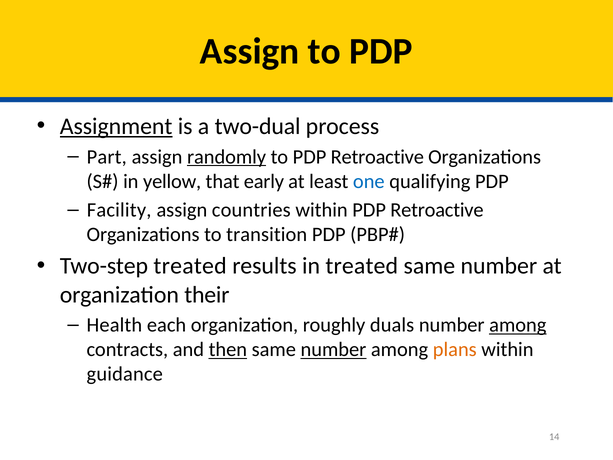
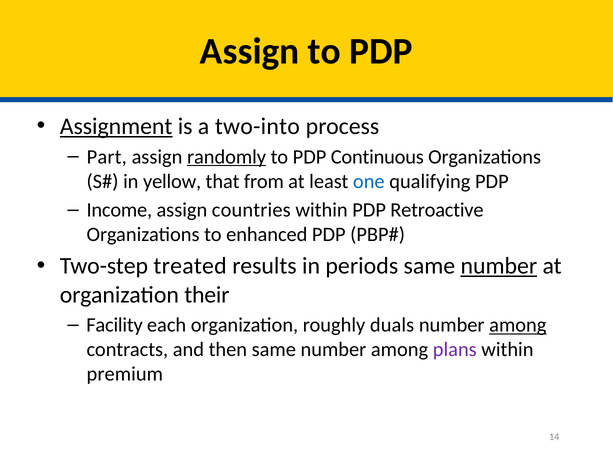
two-dual: two-dual -> two-into
to PDP Retroactive: Retroactive -> Continuous
early: early -> from
Facility: Facility -> Income
transition: transition -> enhanced
in treated: treated -> periods
number at (499, 266) underline: none -> present
Health: Health -> Facility
then underline: present -> none
number at (333, 350) underline: present -> none
plans colour: orange -> purple
guidance: guidance -> premium
